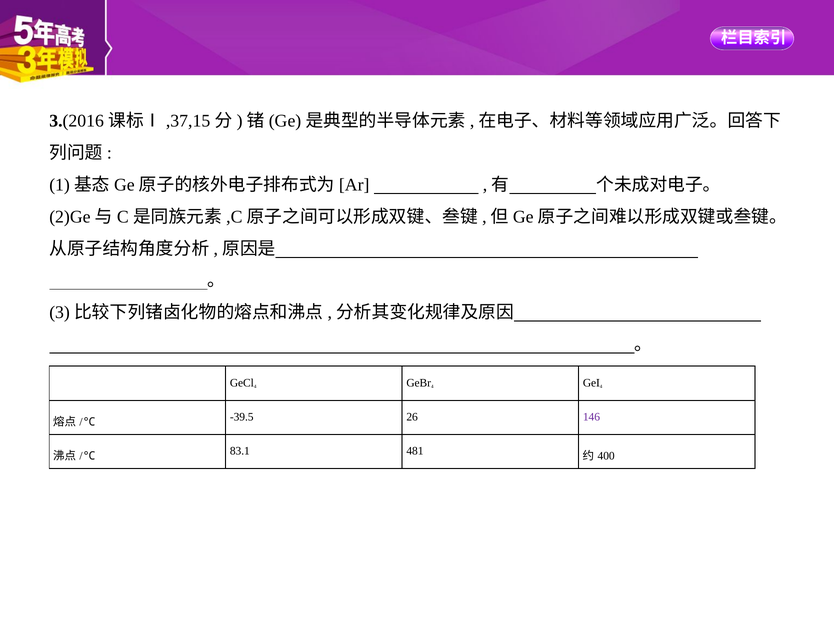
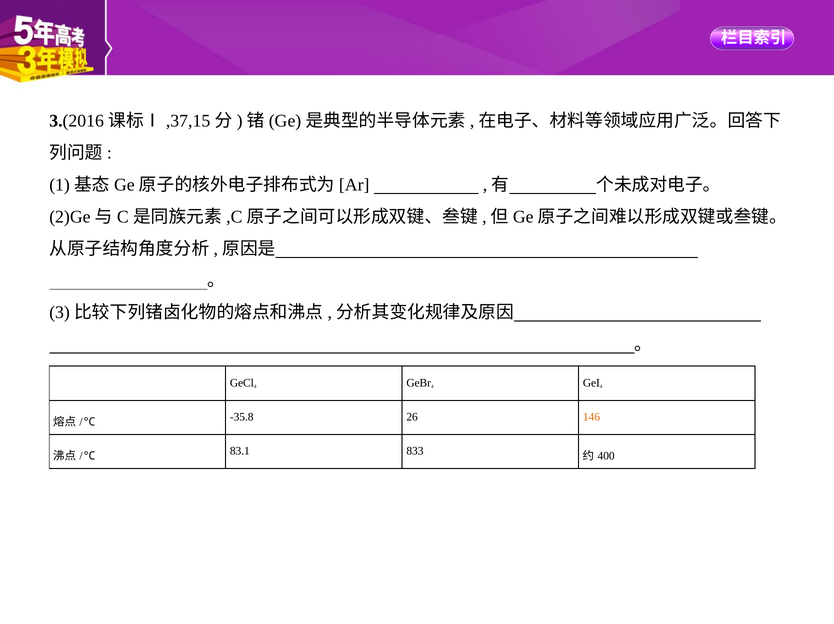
-39.5: -39.5 -> -35.8
146 colour: purple -> orange
481: 481 -> 833
